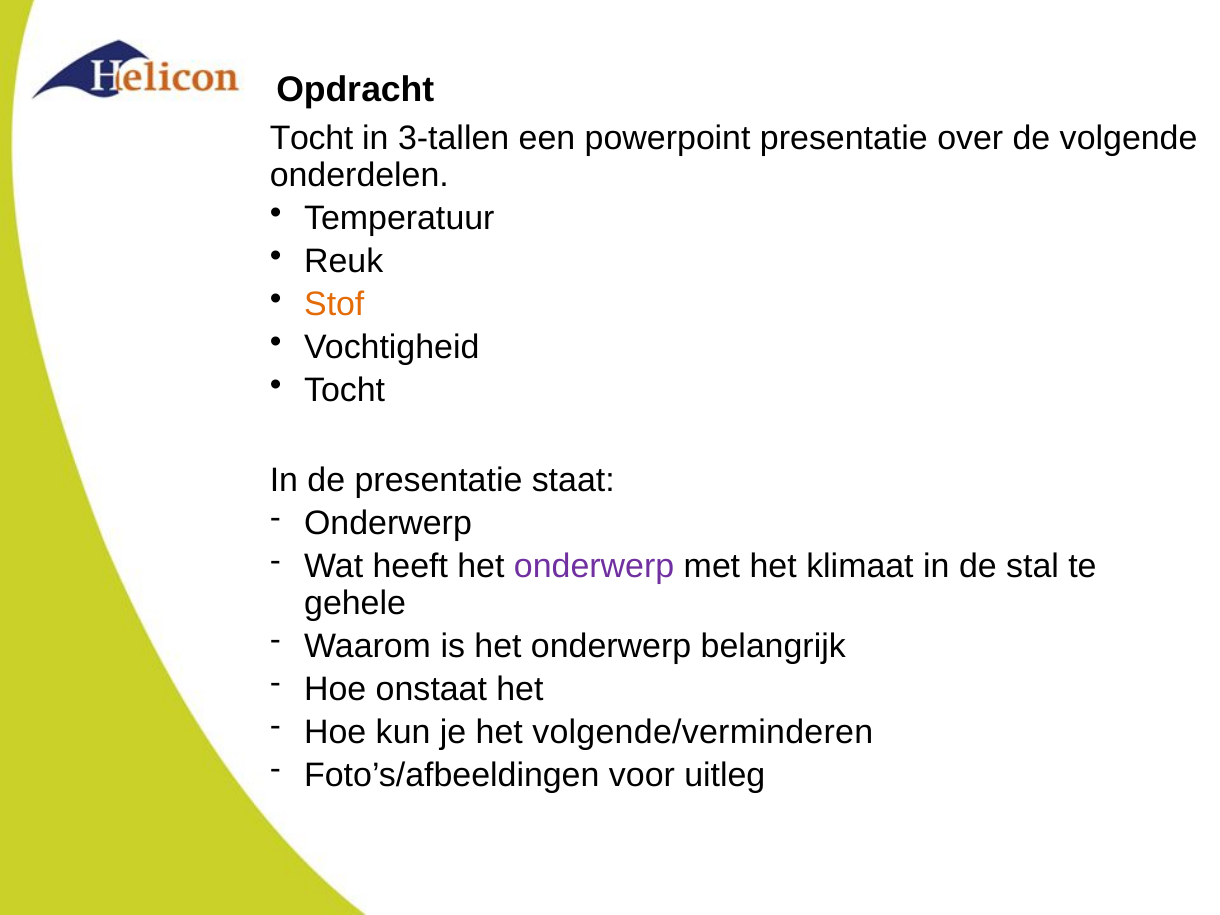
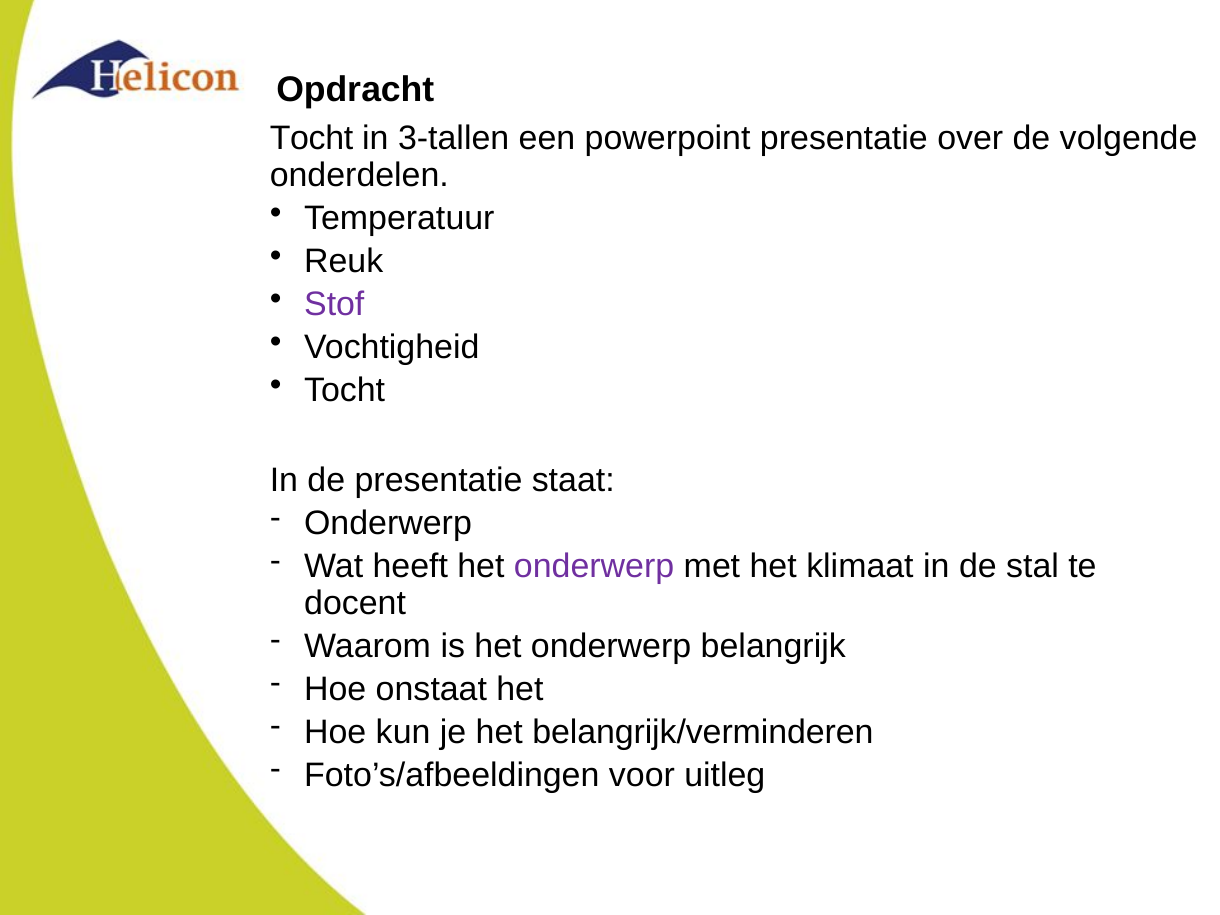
Stof colour: orange -> purple
gehele: gehele -> docent
volgende/verminderen: volgende/verminderen -> belangrijk/verminderen
